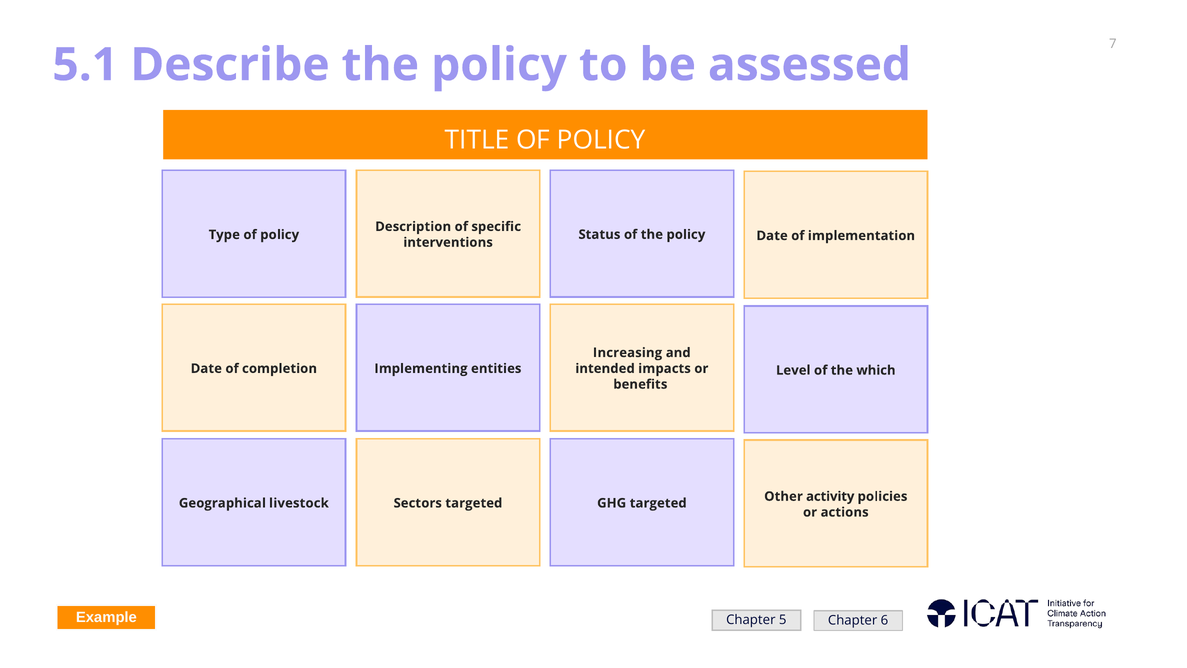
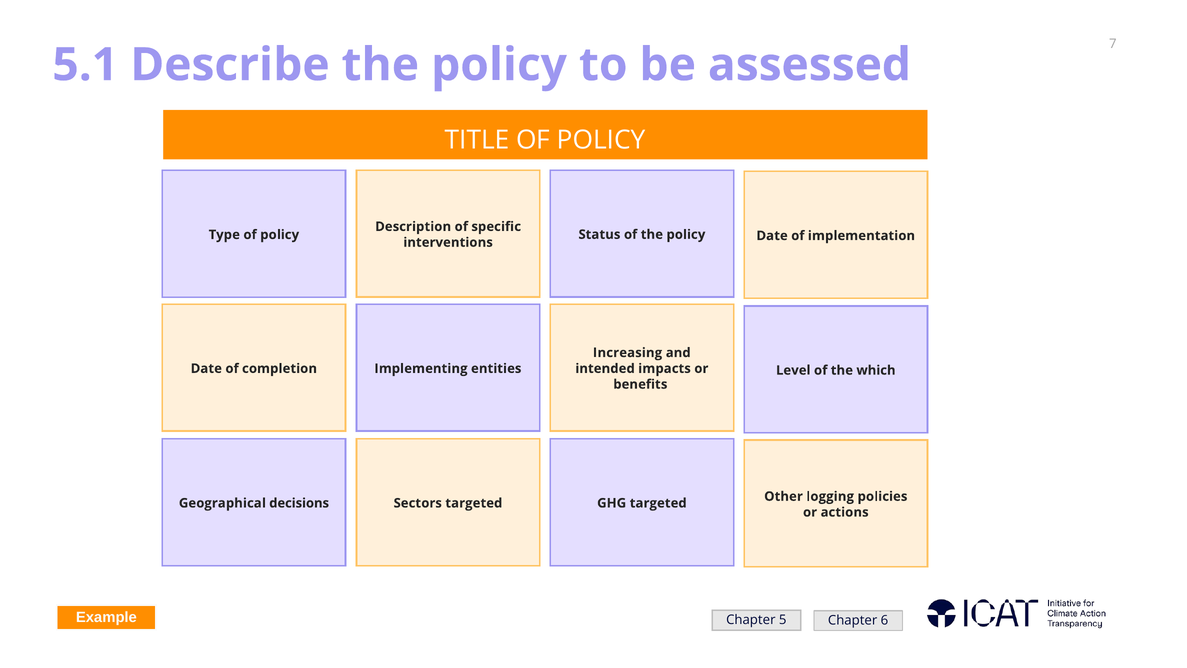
activity: activity -> logging
livestock: livestock -> decisions
